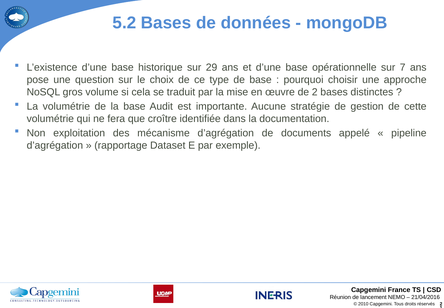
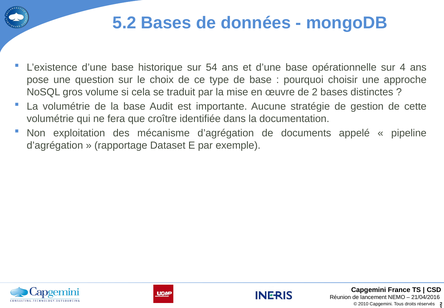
29: 29 -> 54
7: 7 -> 4
